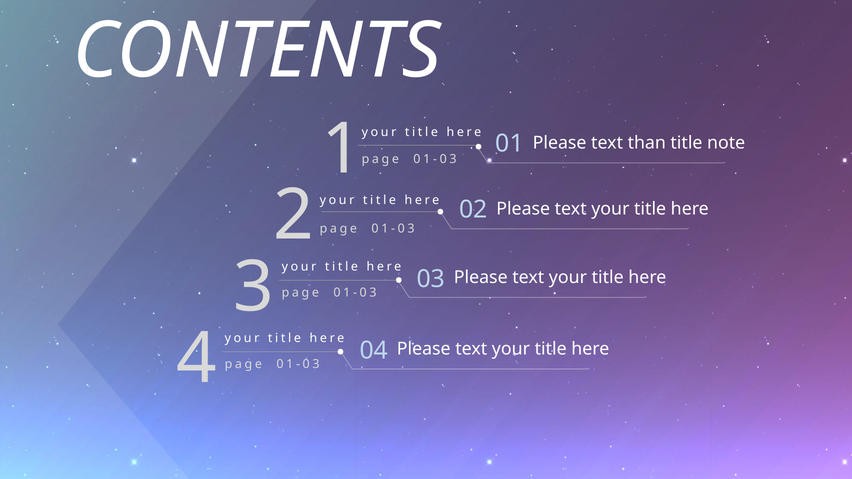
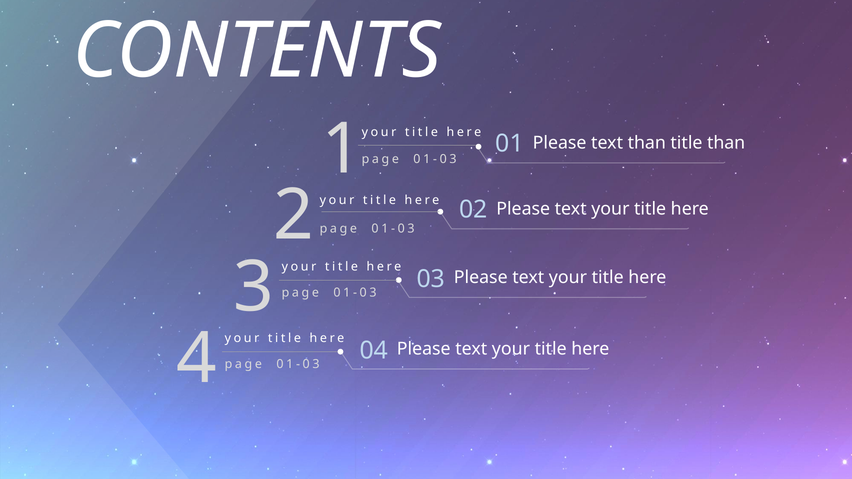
title note: note -> than
